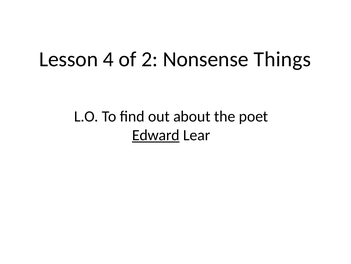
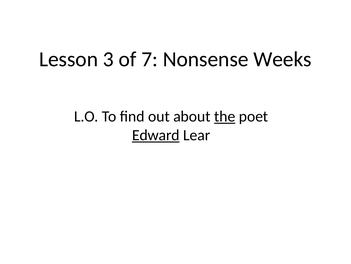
4: 4 -> 3
2: 2 -> 7
Things: Things -> Weeks
the underline: none -> present
